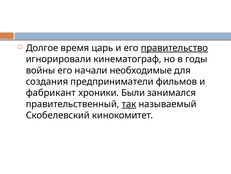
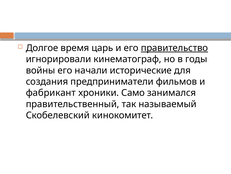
необходимые: необходимые -> исторические
Были: Были -> Само
так underline: present -> none
